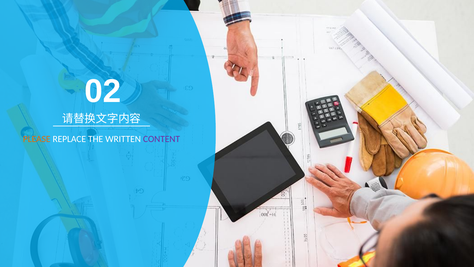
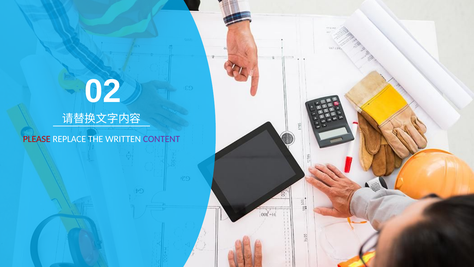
PLEASE colour: orange -> red
